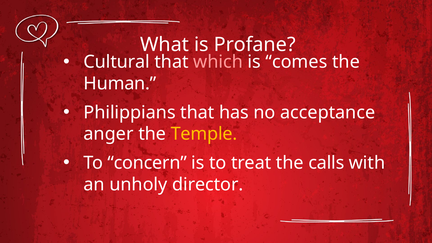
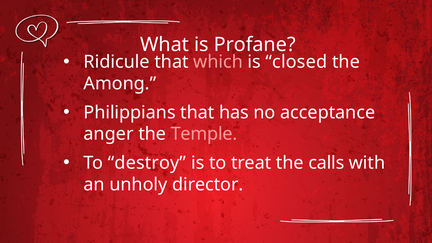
Cultural: Cultural -> Ridicule
comes: comes -> closed
Human: Human -> Among
Temple colour: yellow -> pink
concern: concern -> destroy
